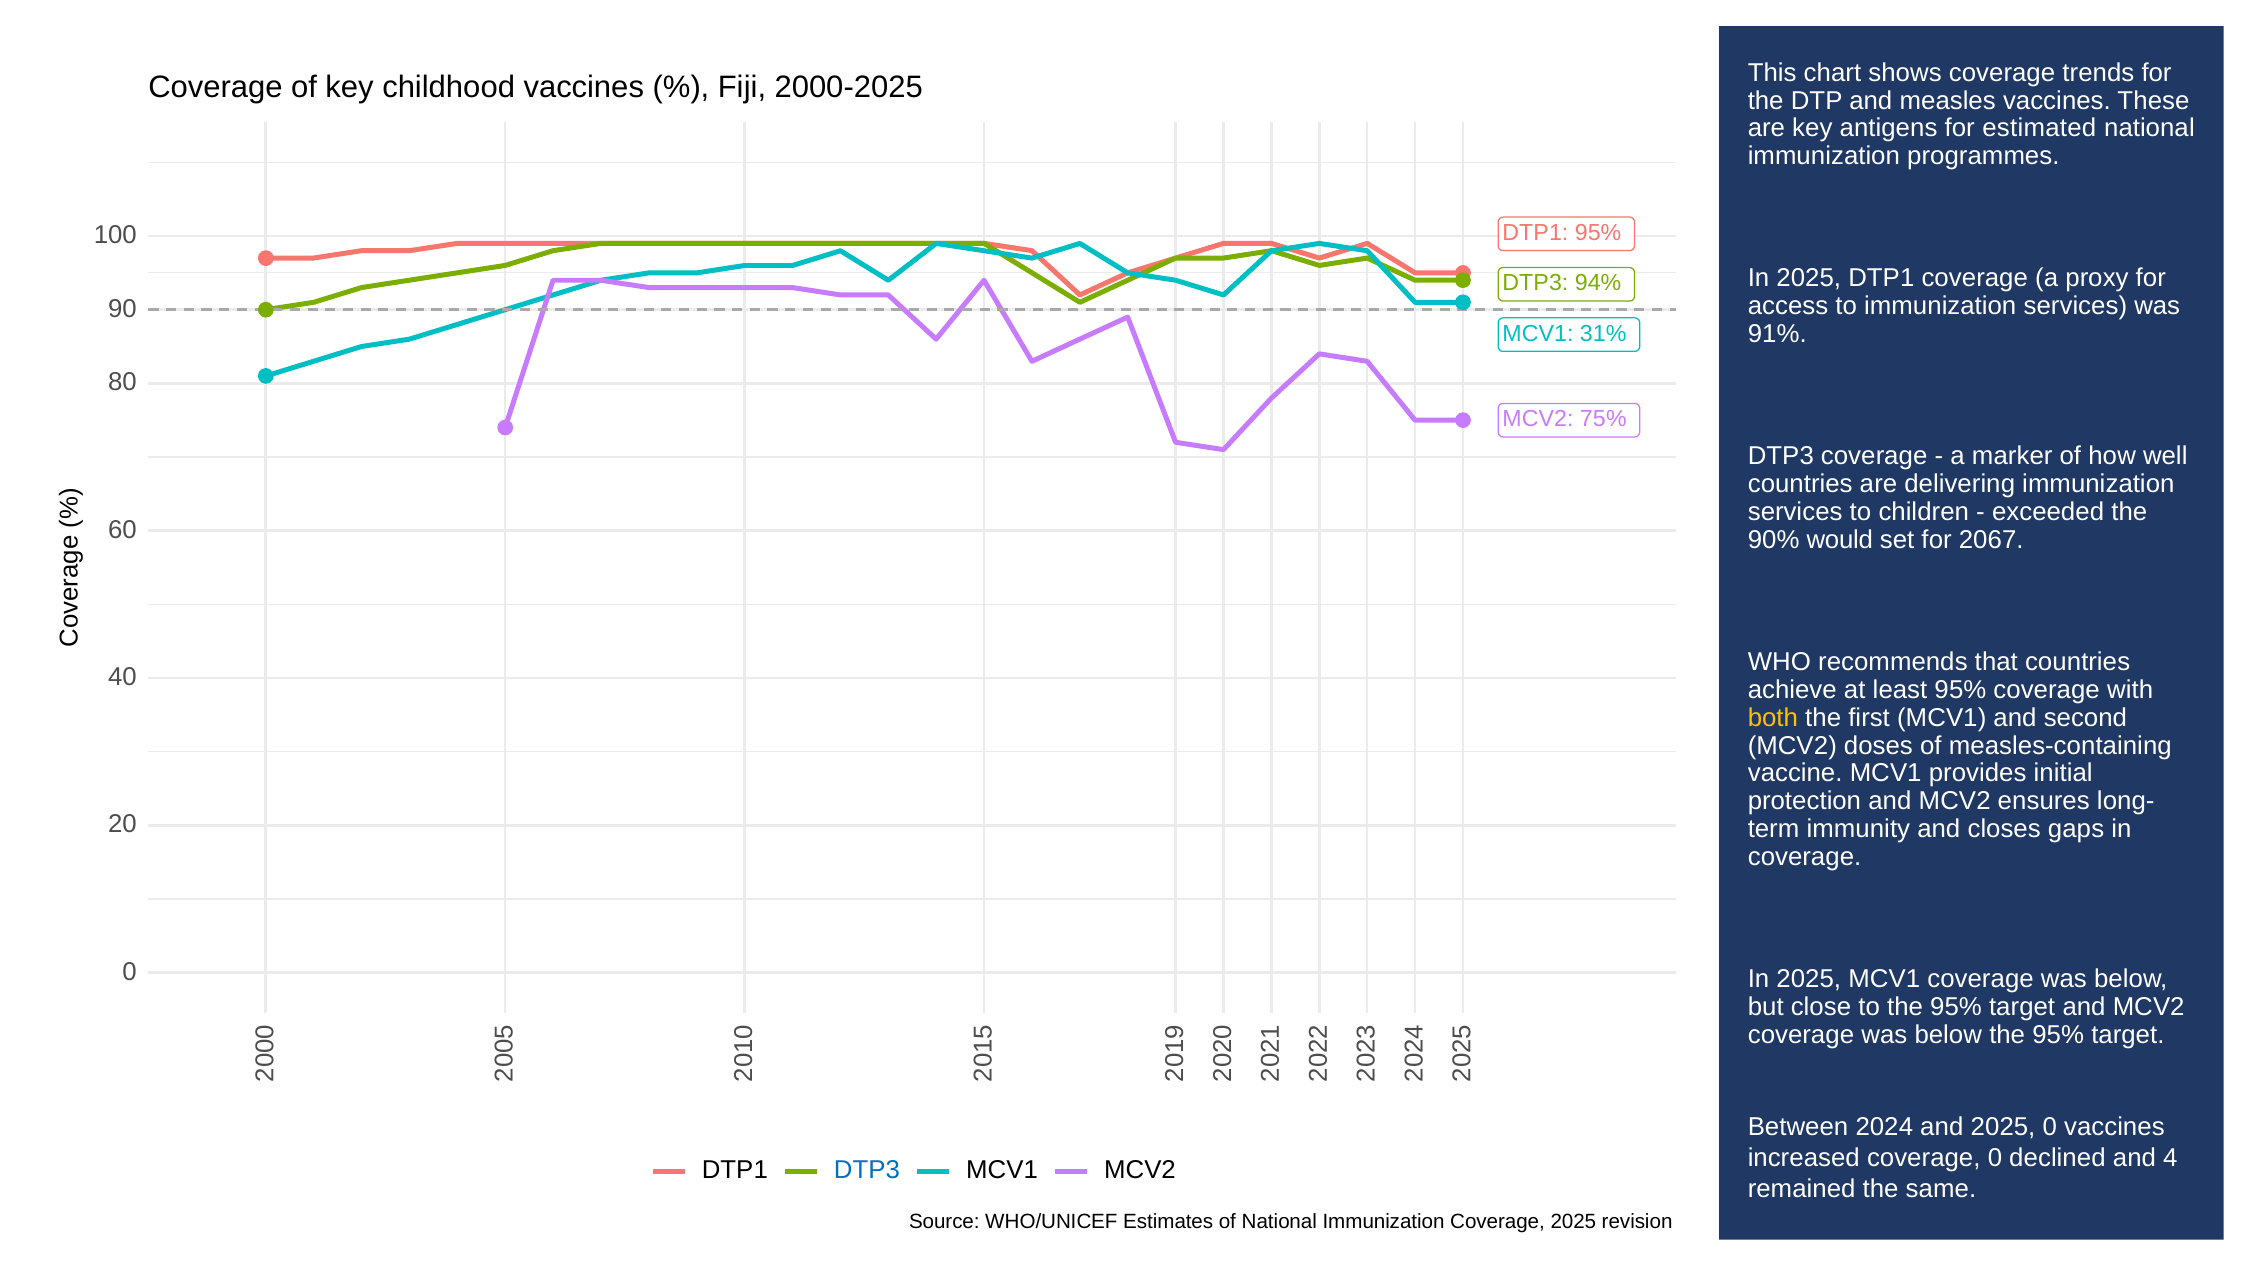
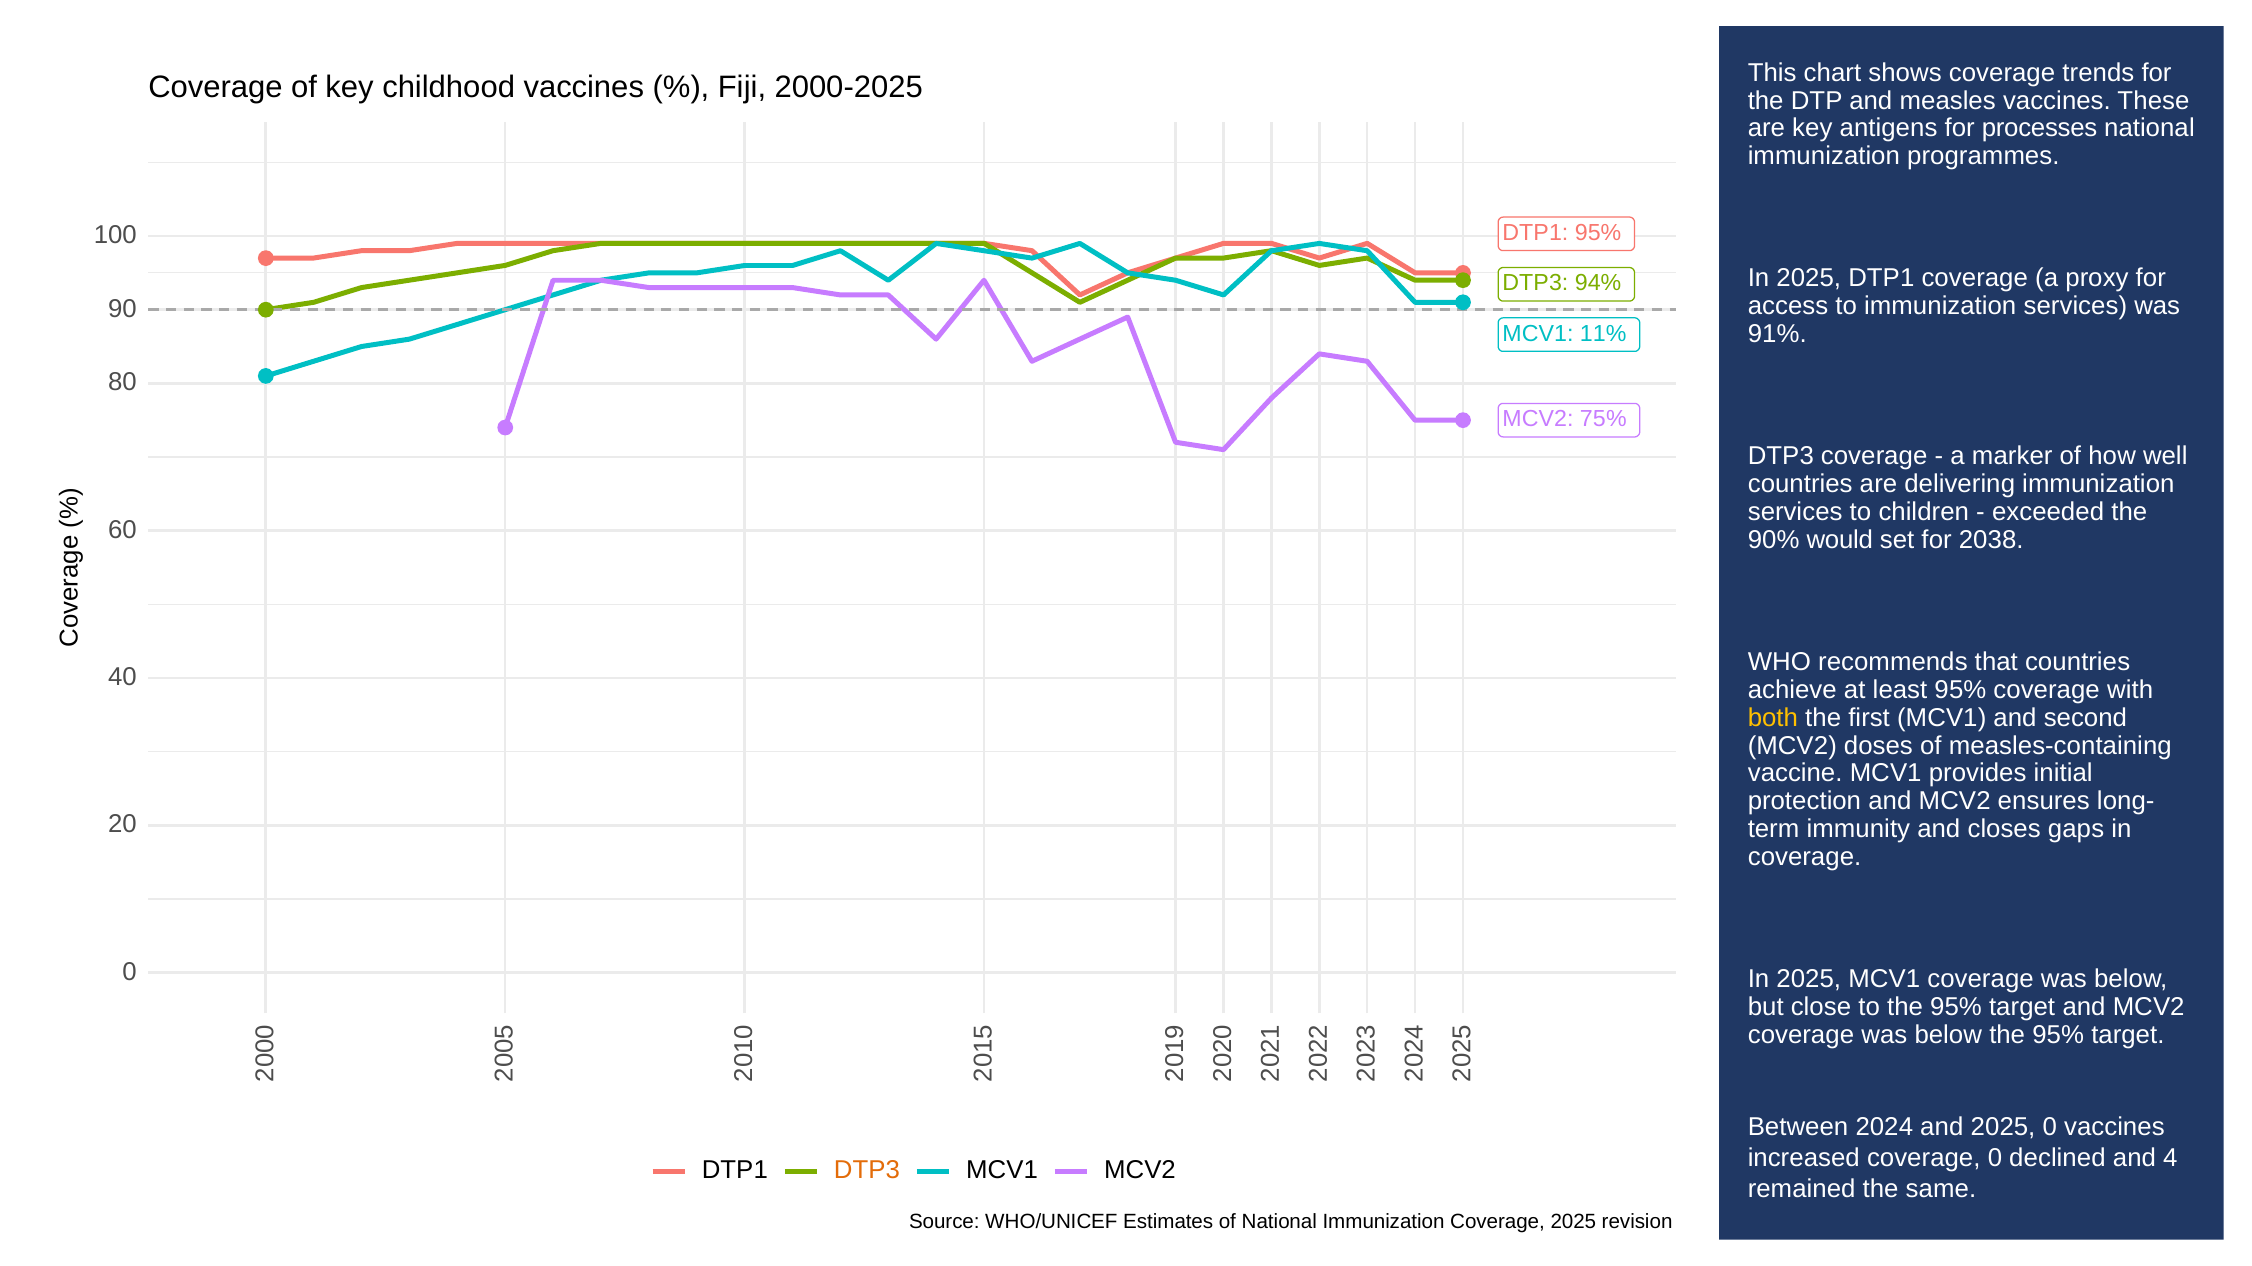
estimated: estimated -> processes
31%: 31% -> 11%
2067: 2067 -> 2038
DTP3 at (867, 1171) colour: blue -> orange
